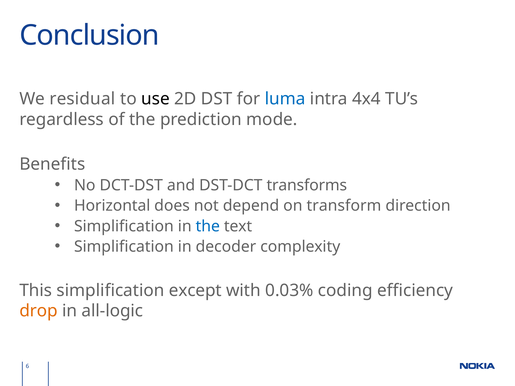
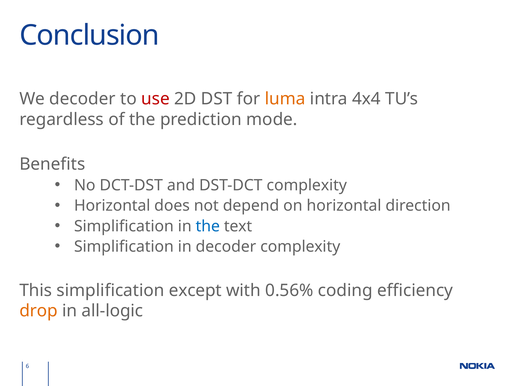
We residual: residual -> decoder
use colour: black -> red
luma colour: blue -> orange
DST-DCT transforms: transforms -> complexity
on transform: transform -> horizontal
0.03%: 0.03% -> 0.56%
